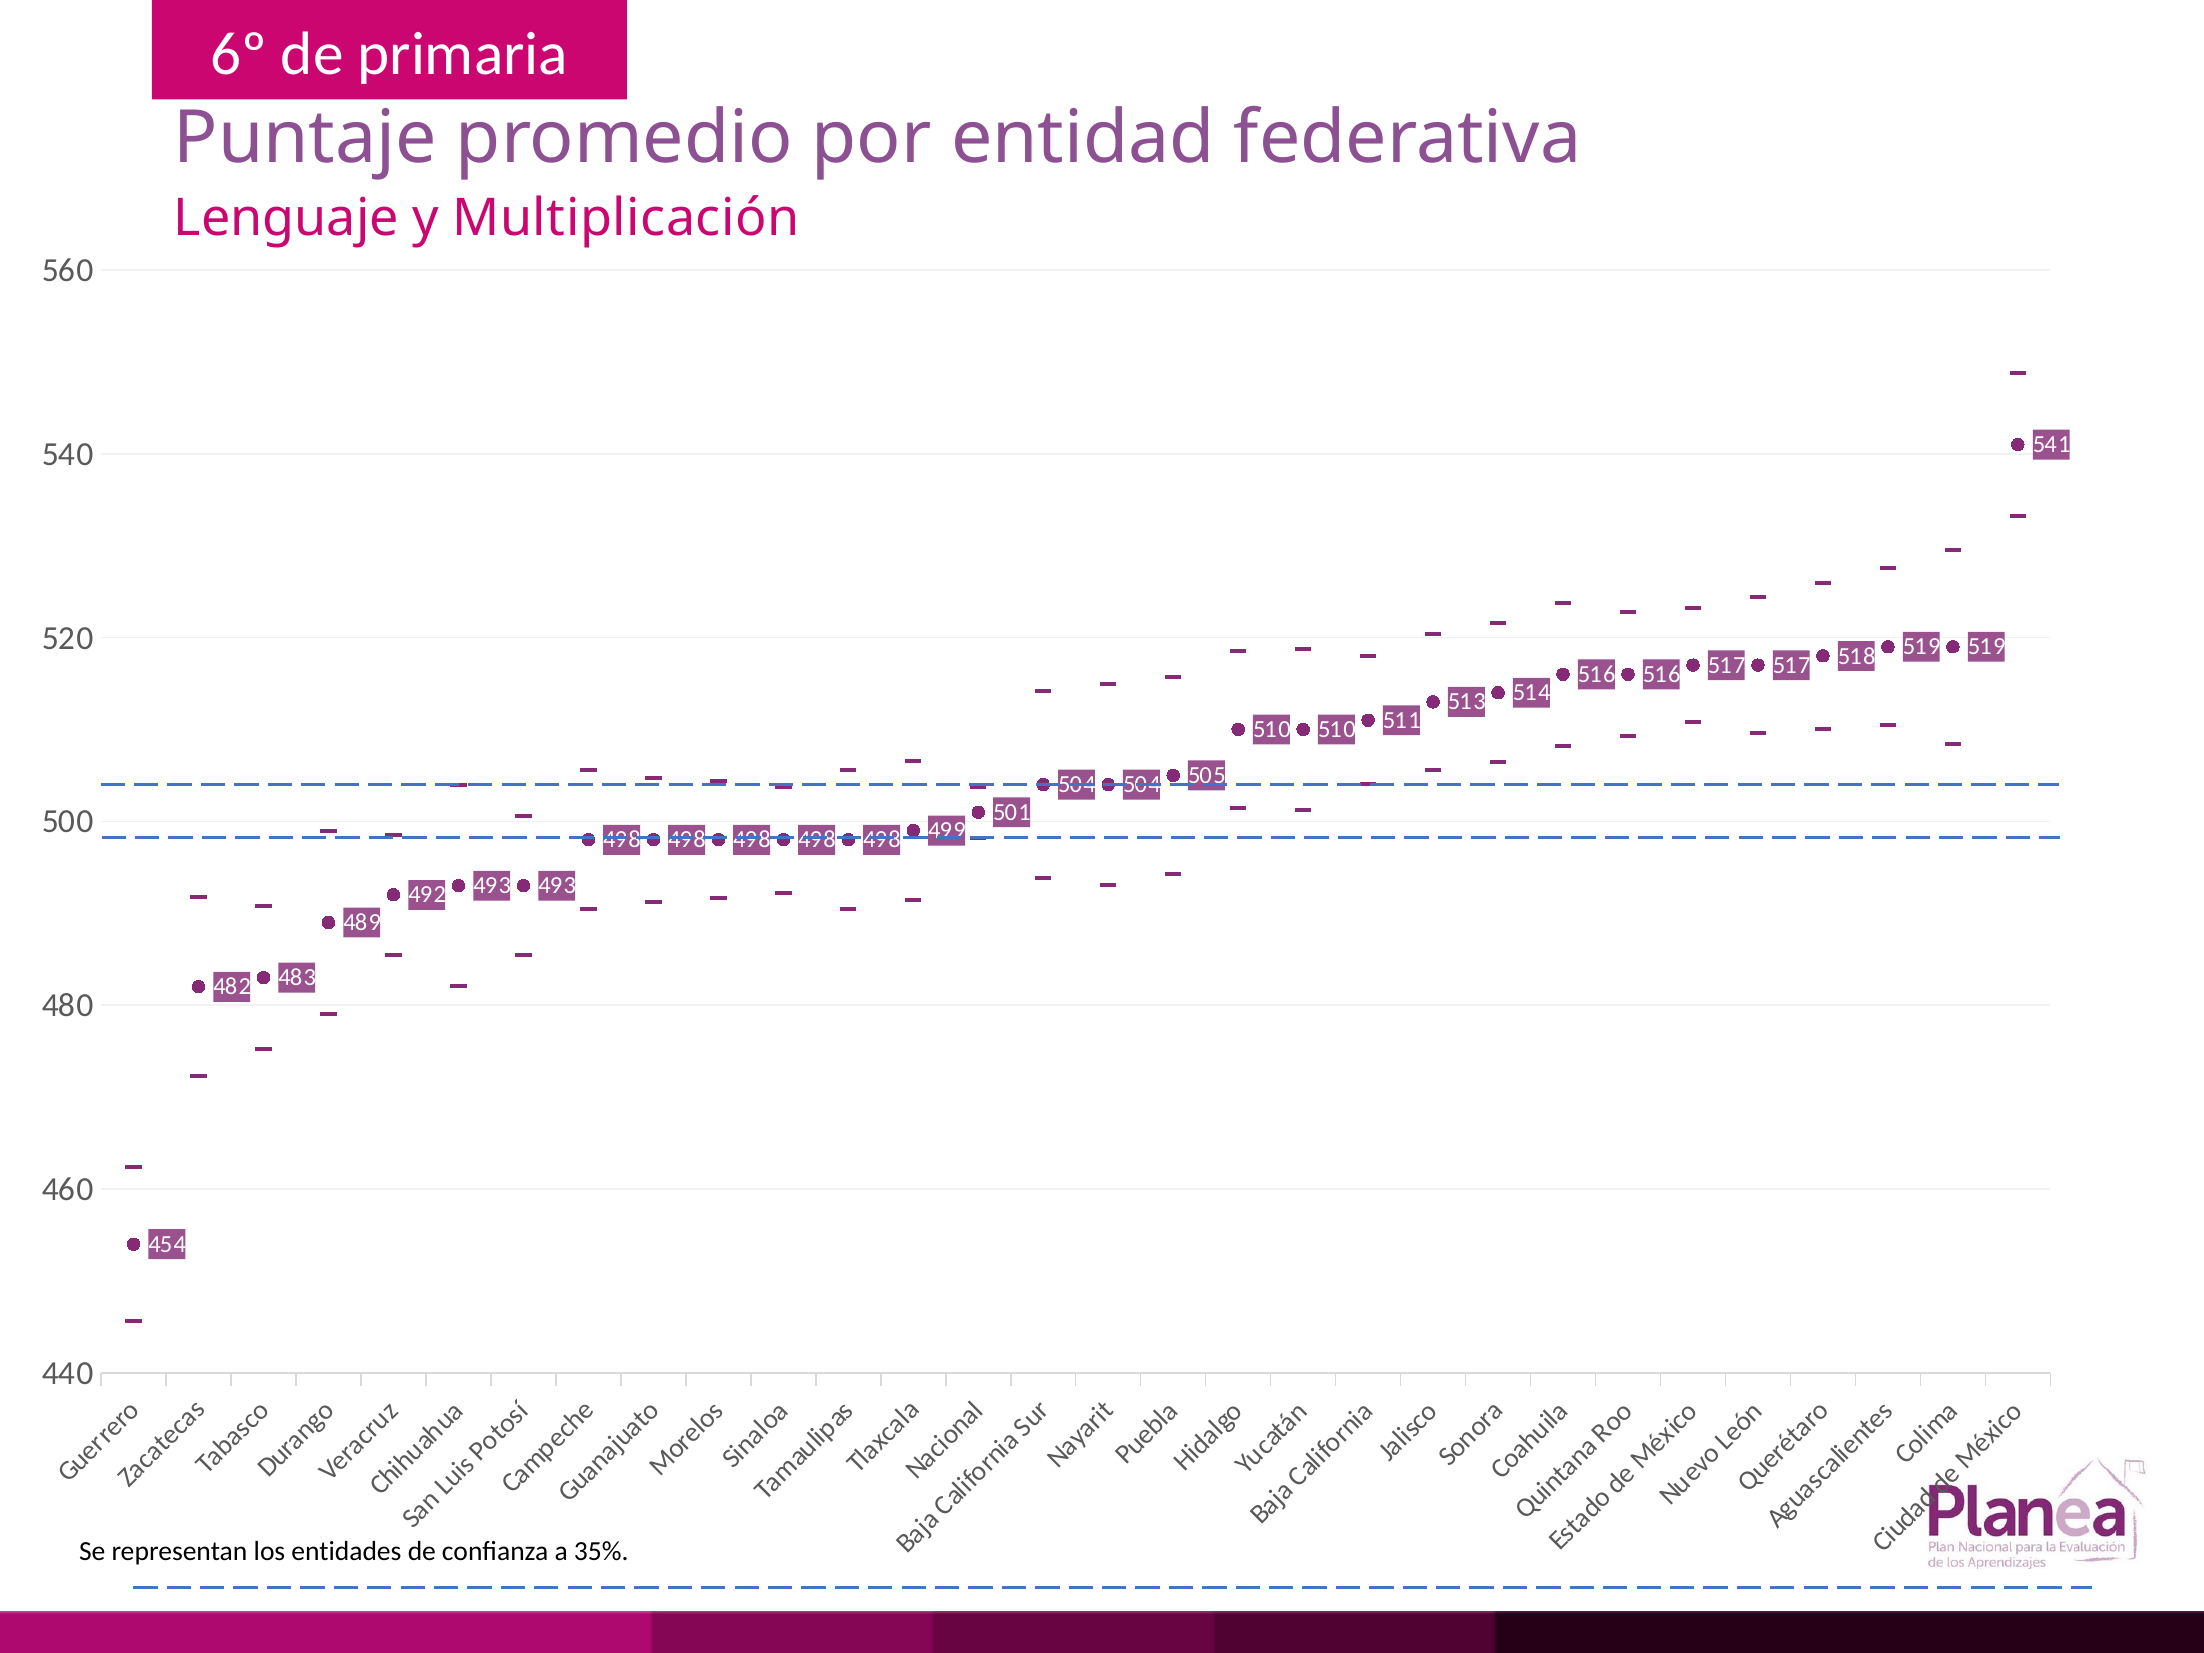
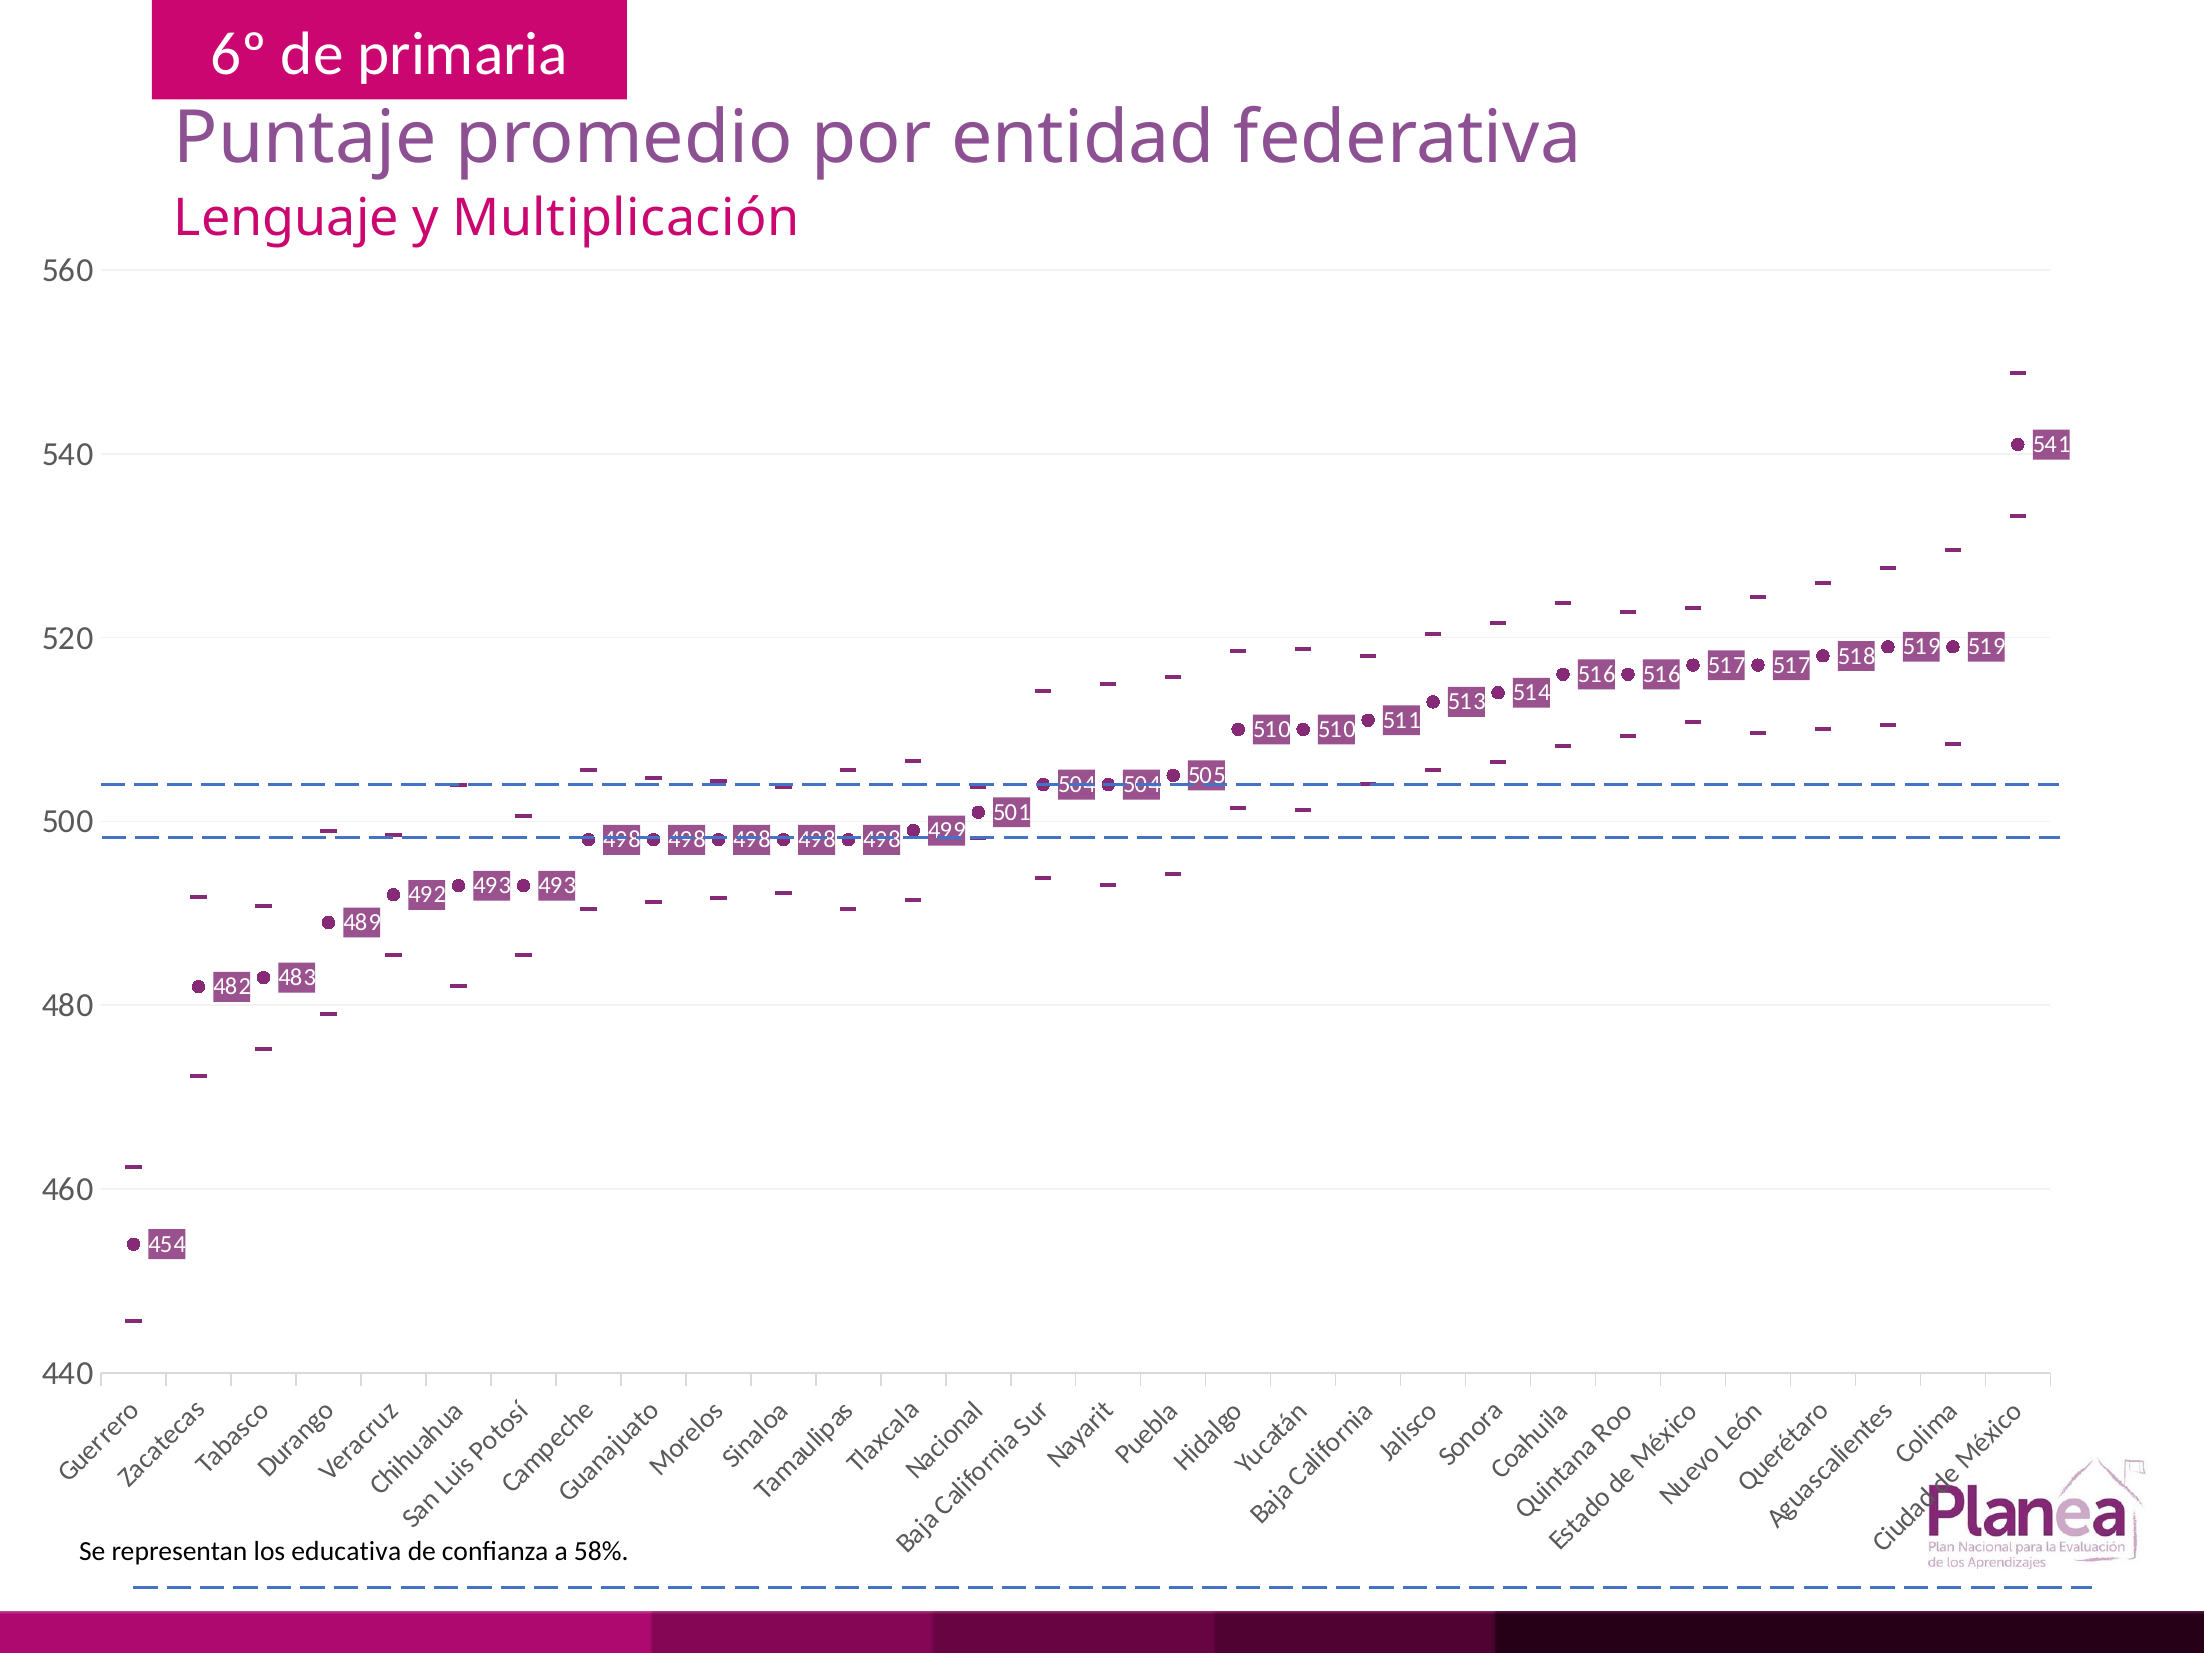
entidades: entidades -> educativa
35%: 35% -> 58%
